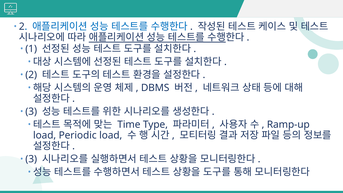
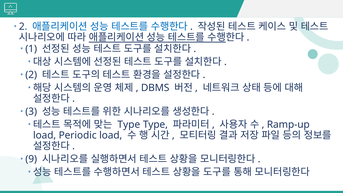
Time at (129, 124): Time -> Type
3 at (31, 159): 3 -> 9
